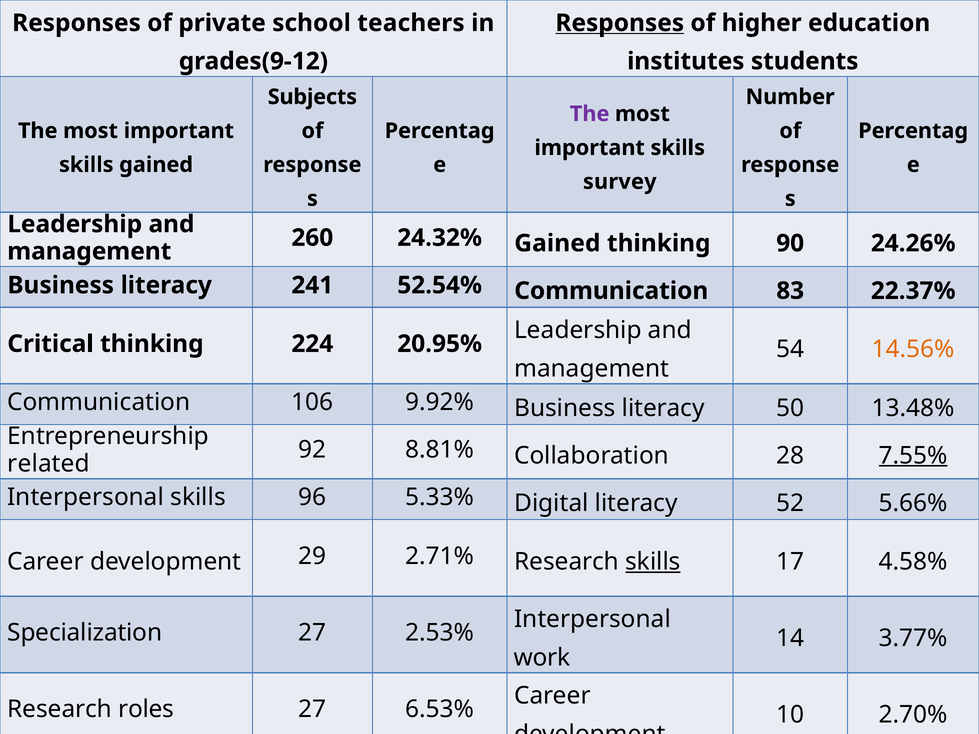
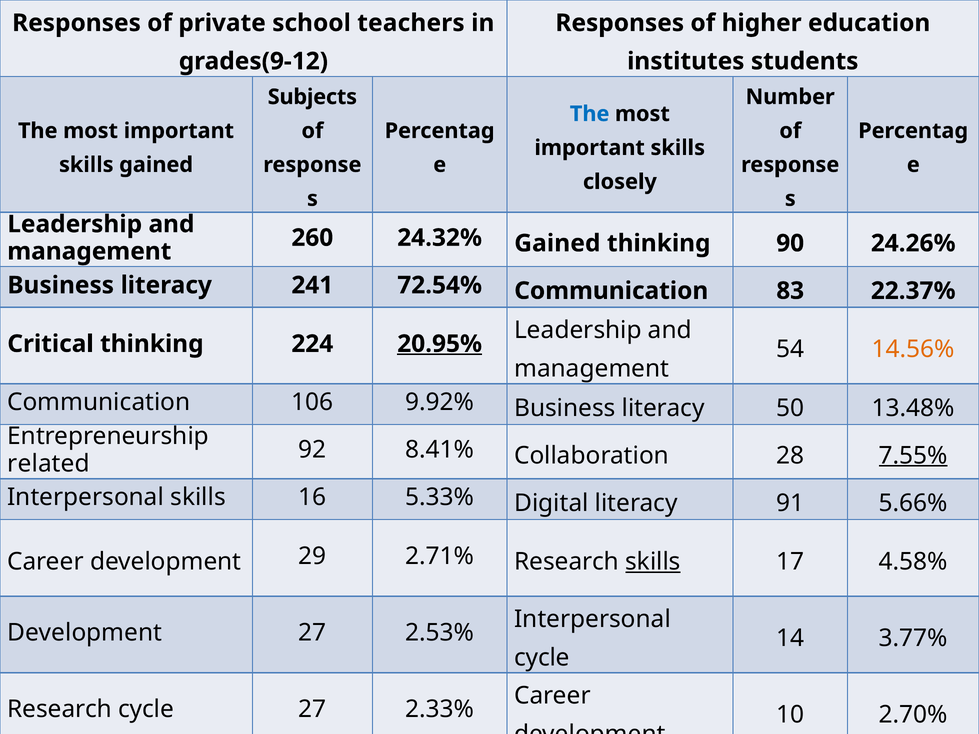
Responses at (620, 23) underline: present -> none
The at (590, 114) colour: purple -> blue
survey: survey -> closely
52.54%: 52.54% -> 72.54%
20.95% underline: none -> present
8.81%: 8.81% -> 8.41%
96: 96 -> 16
52: 52 -> 91
Specialization at (85, 633): Specialization -> Development
work at (542, 658): work -> cycle
Research roles: roles -> cycle
6.53%: 6.53% -> 2.33%
